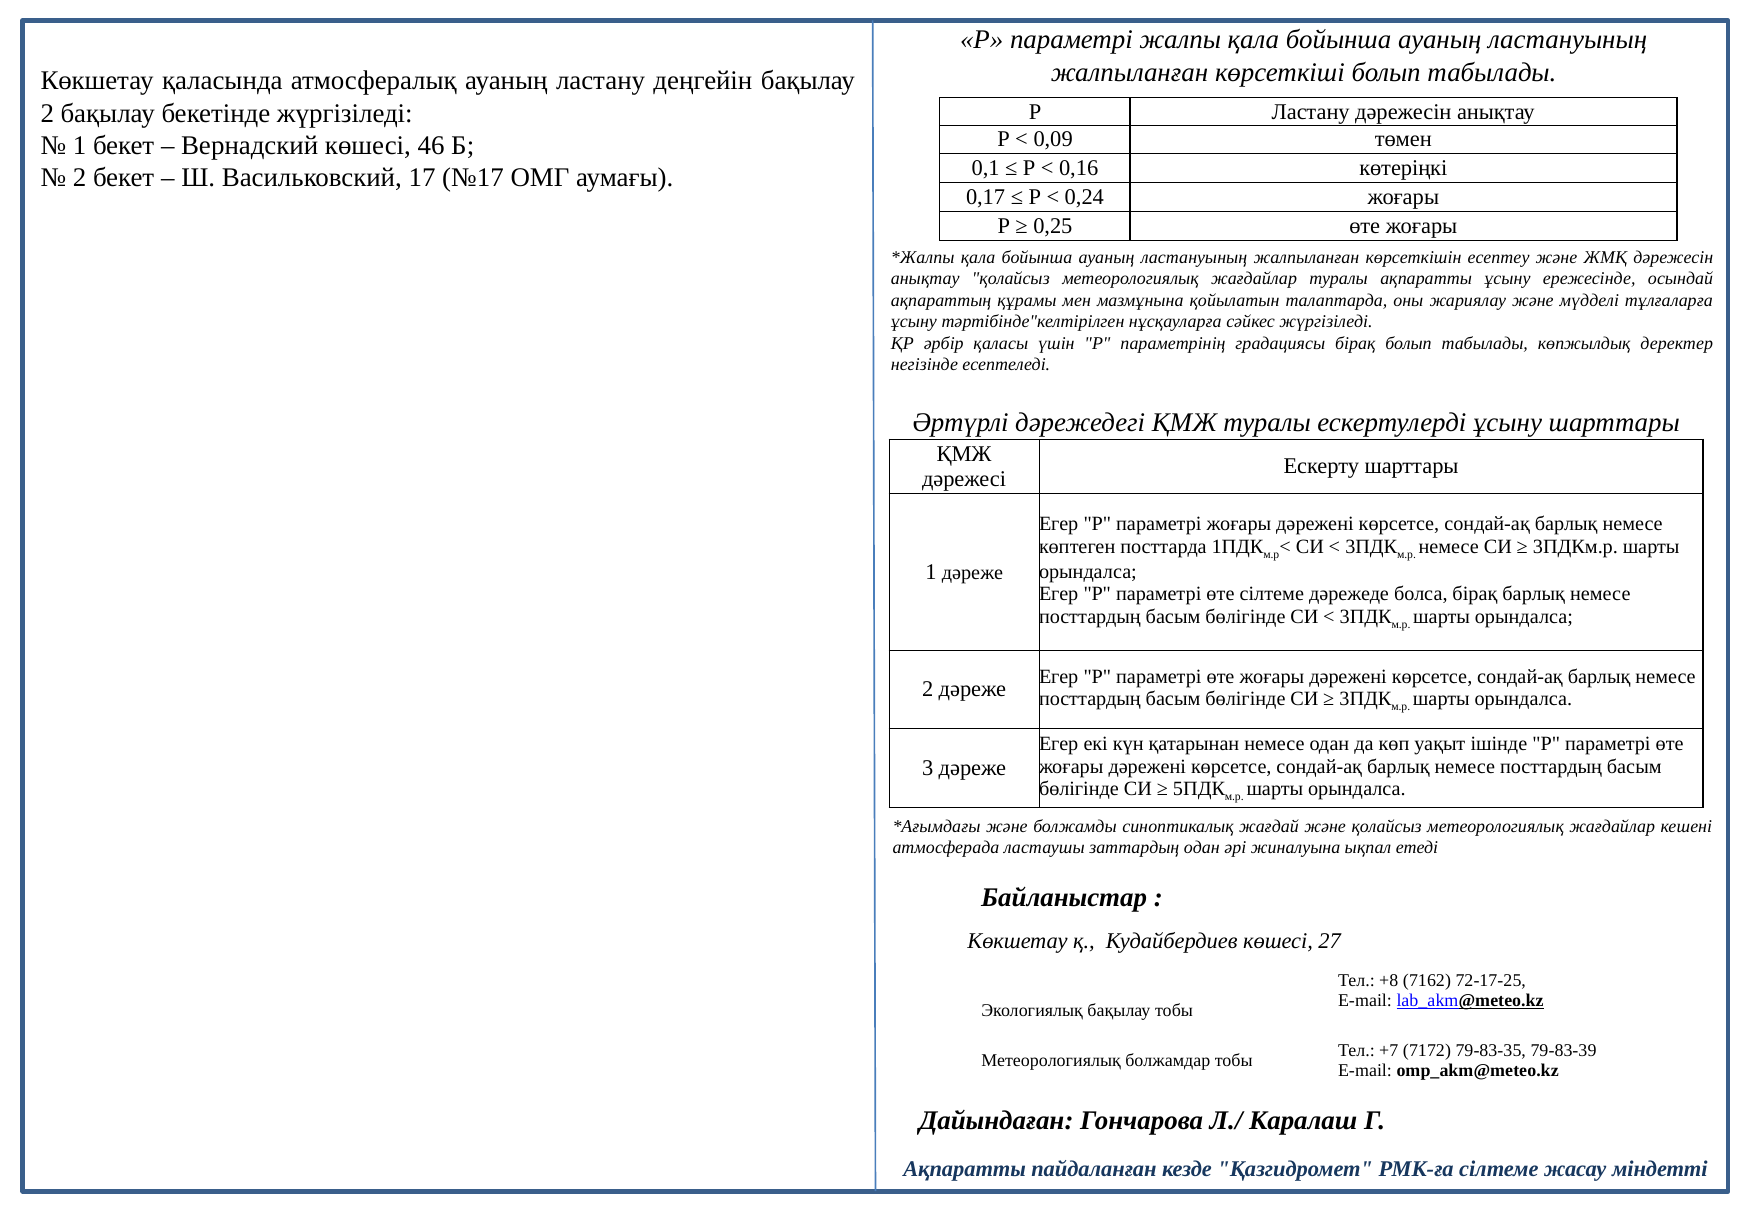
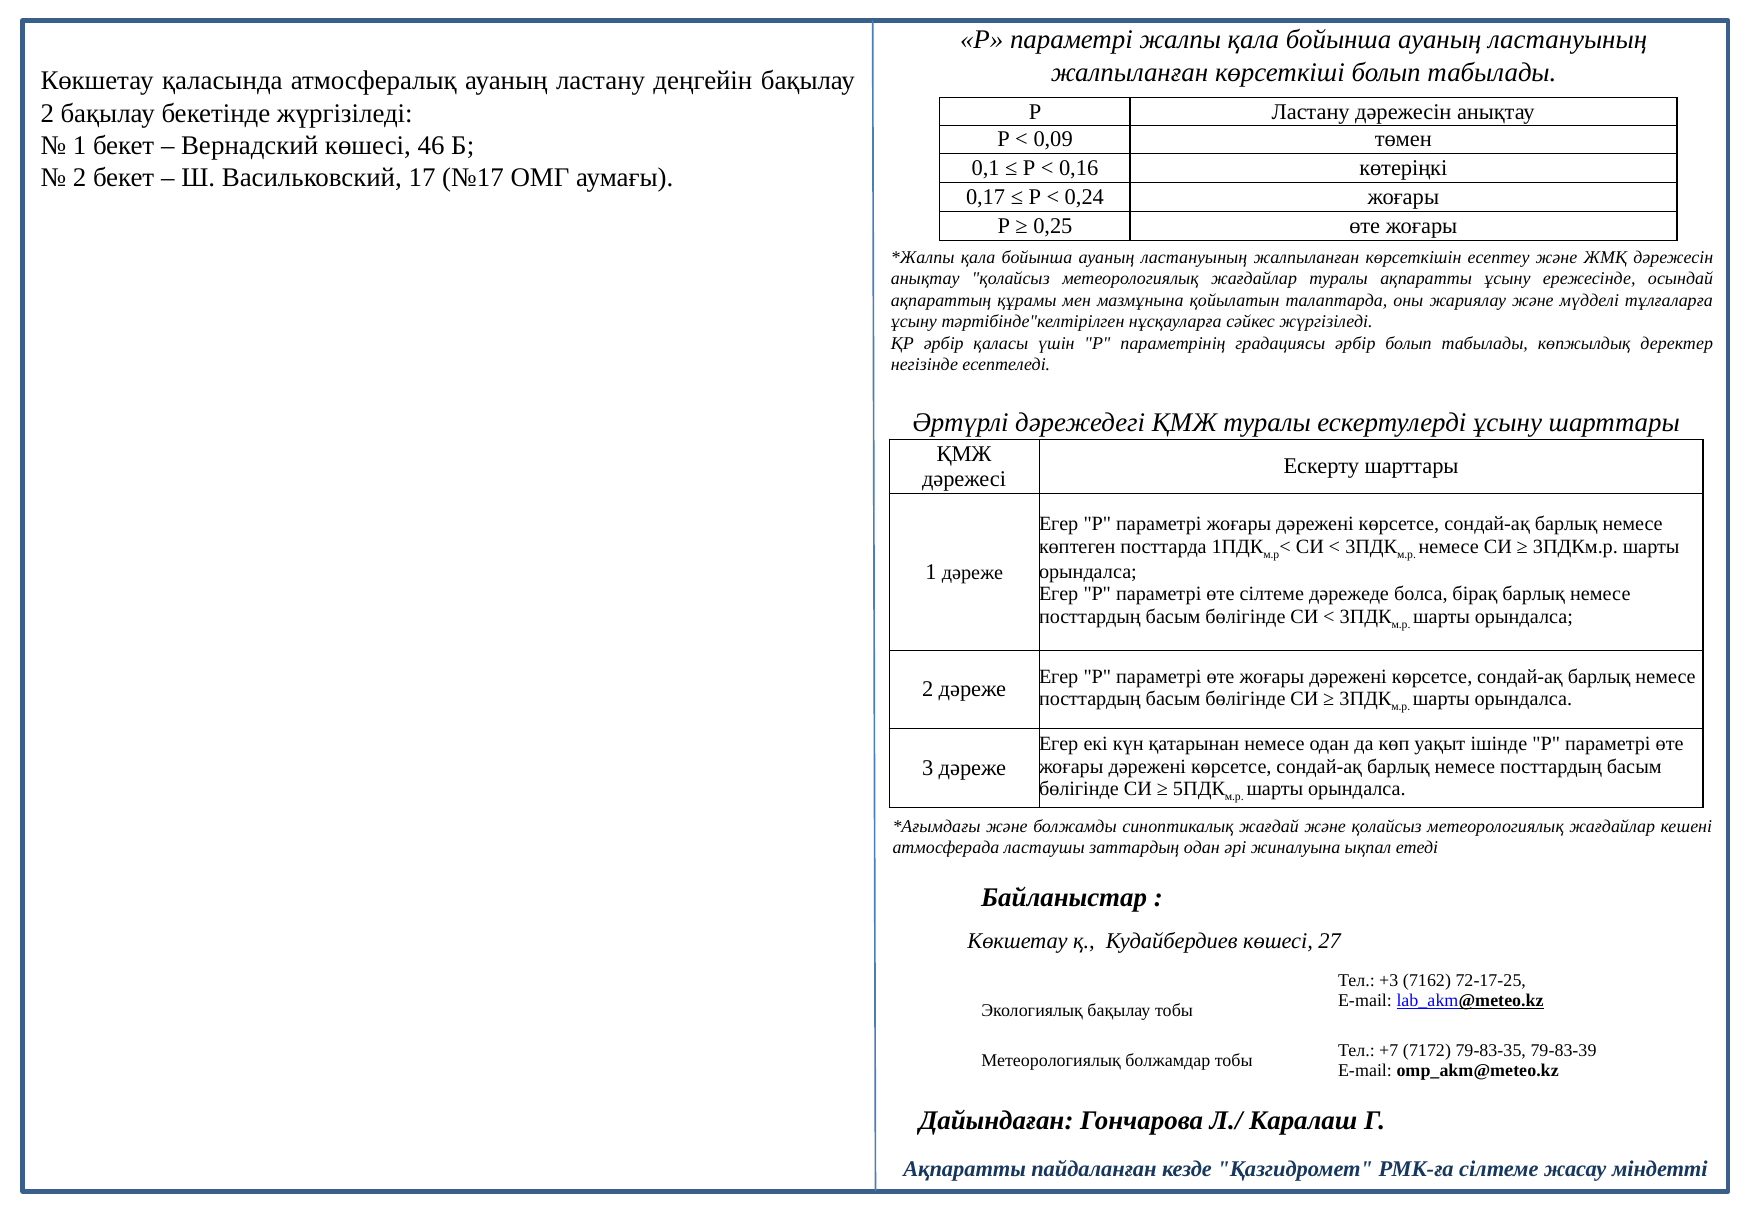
градациясы бірақ: бірақ -> әрбір
+8: +8 -> +3
